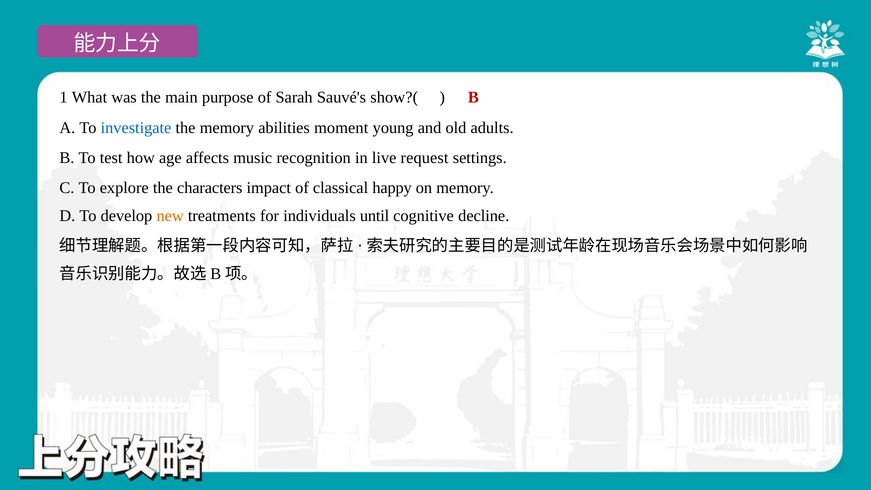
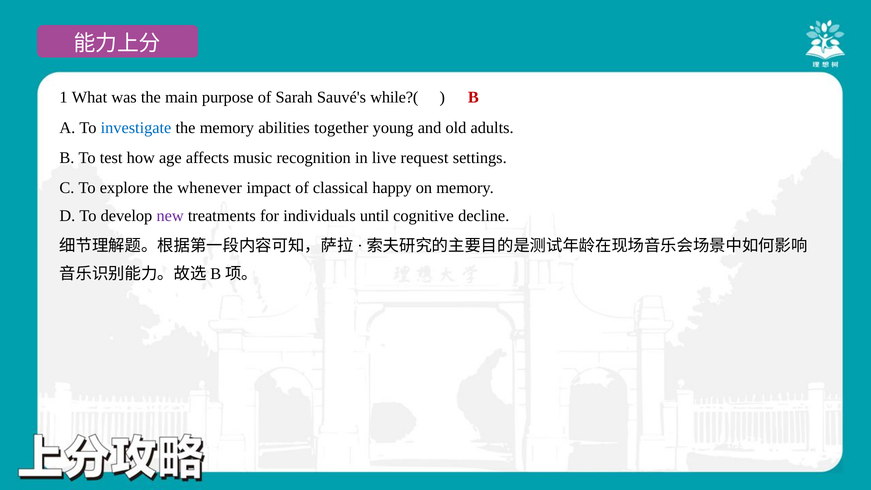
show?(: show?( -> while?(
moment: moment -> together
characters: characters -> whenever
new colour: orange -> purple
